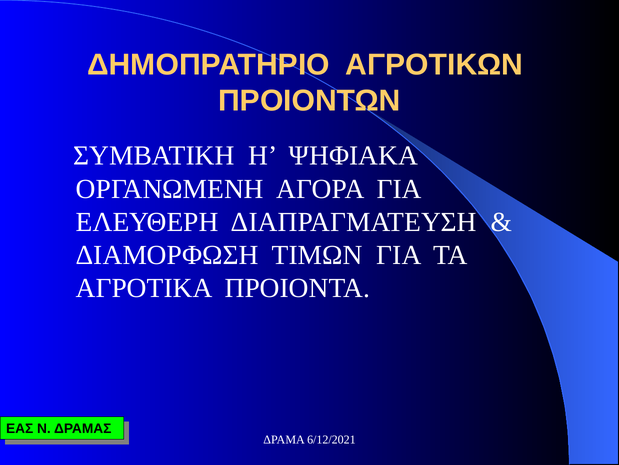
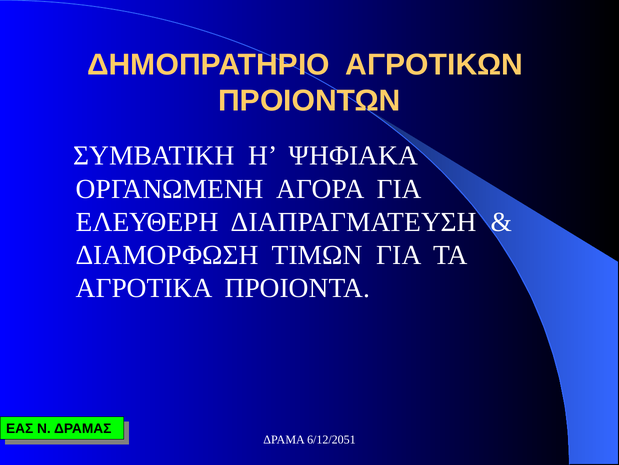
6/12/2021: 6/12/2021 -> 6/12/2051
